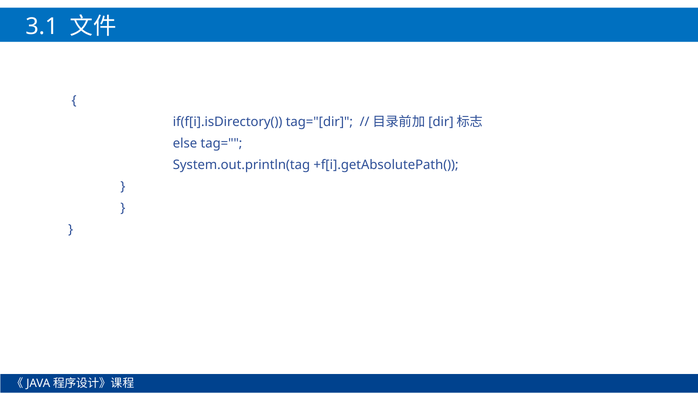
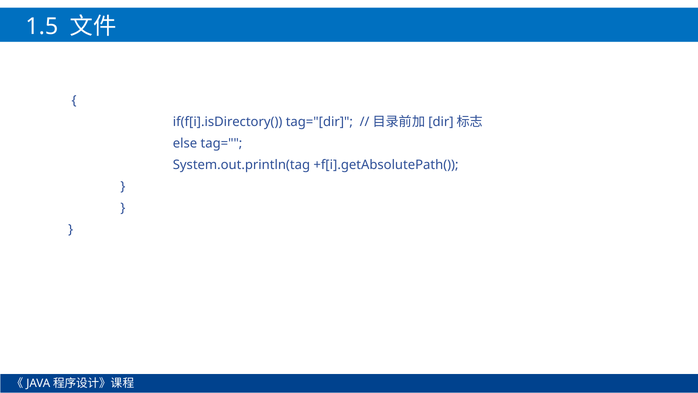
3.1: 3.1 -> 1.5
